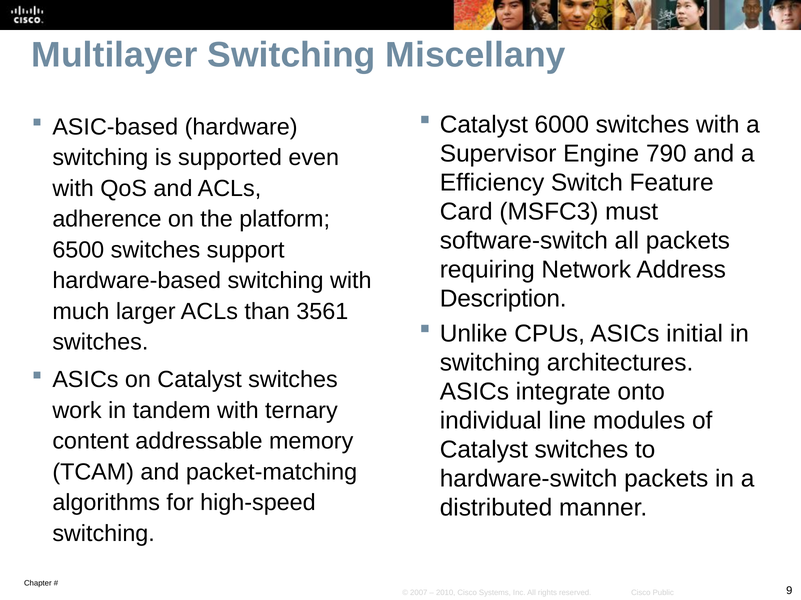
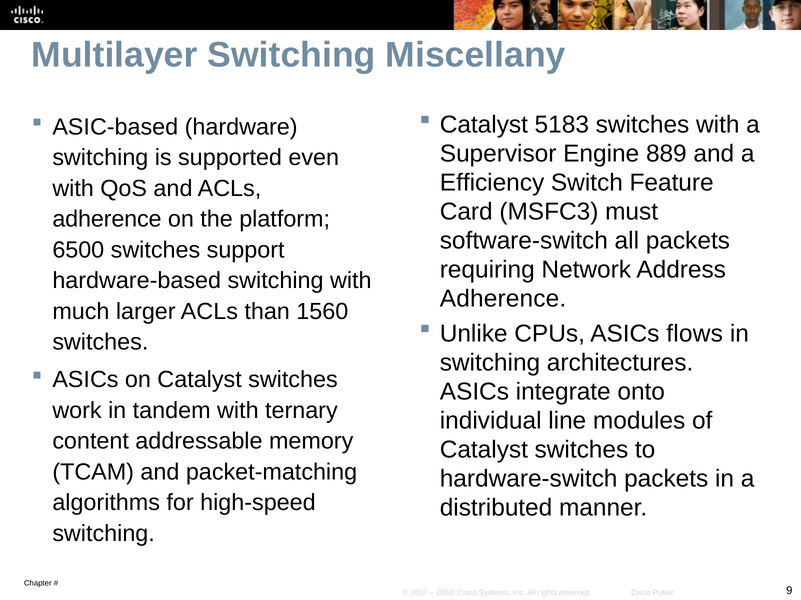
6000: 6000 -> 5183
790: 790 -> 889
Description at (503, 299): Description -> Adherence
3561: 3561 -> 1560
initial: initial -> flows
